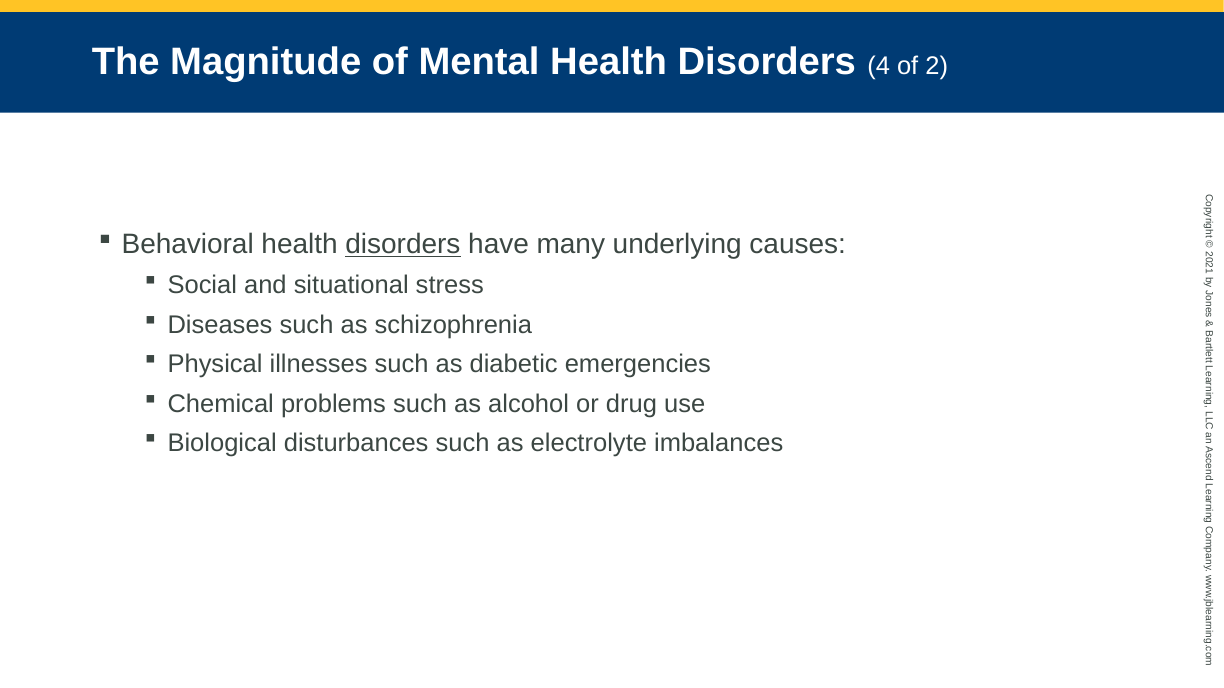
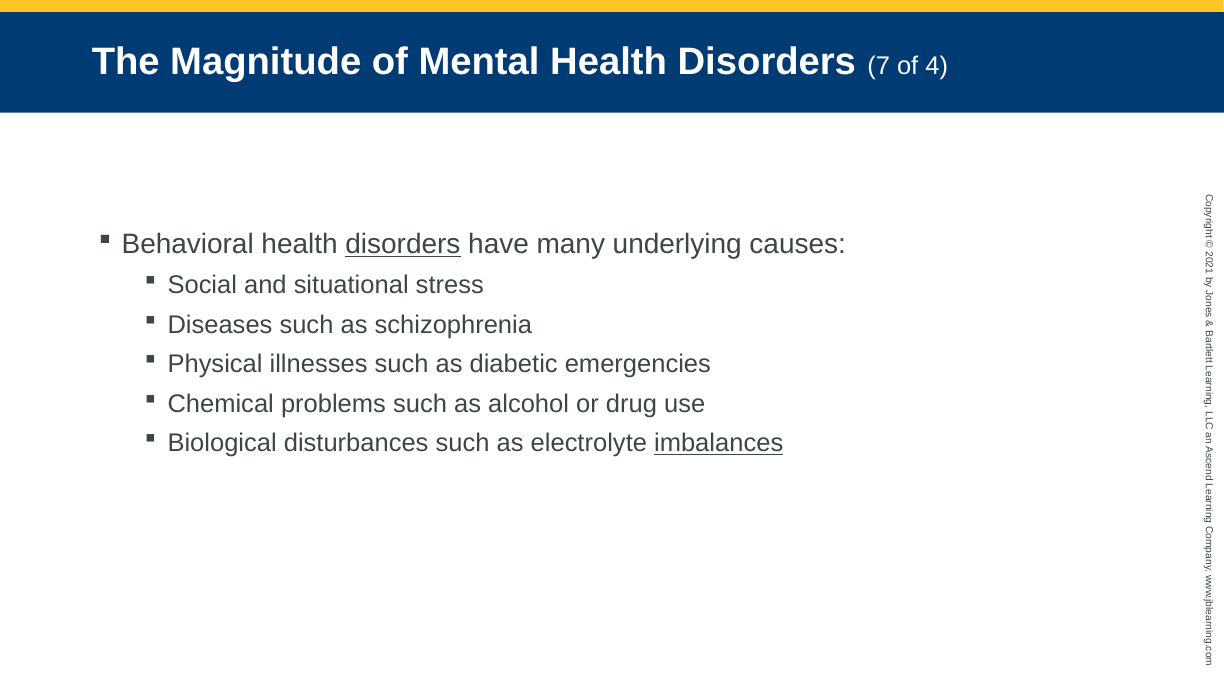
4: 4 -> 7
of 2: 2 -> 4
imbalances underline: none -> present
